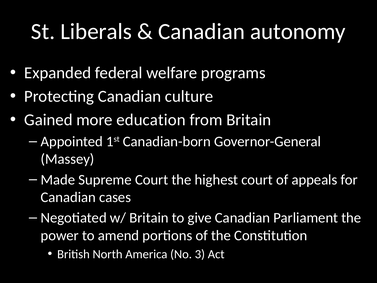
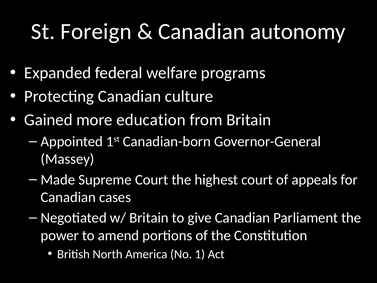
Liberals: Liberals -> Foreign
3: 3 -> 1
